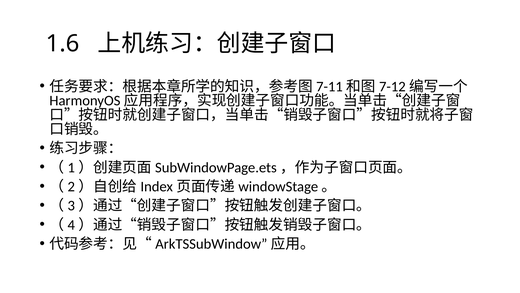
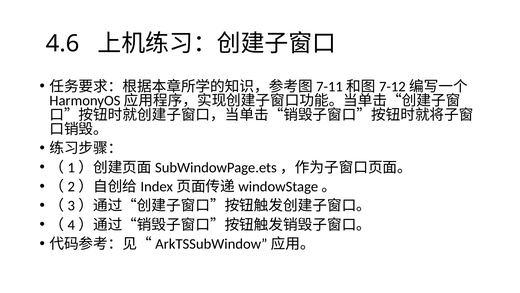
1.6: 1.6 -> 4.6
